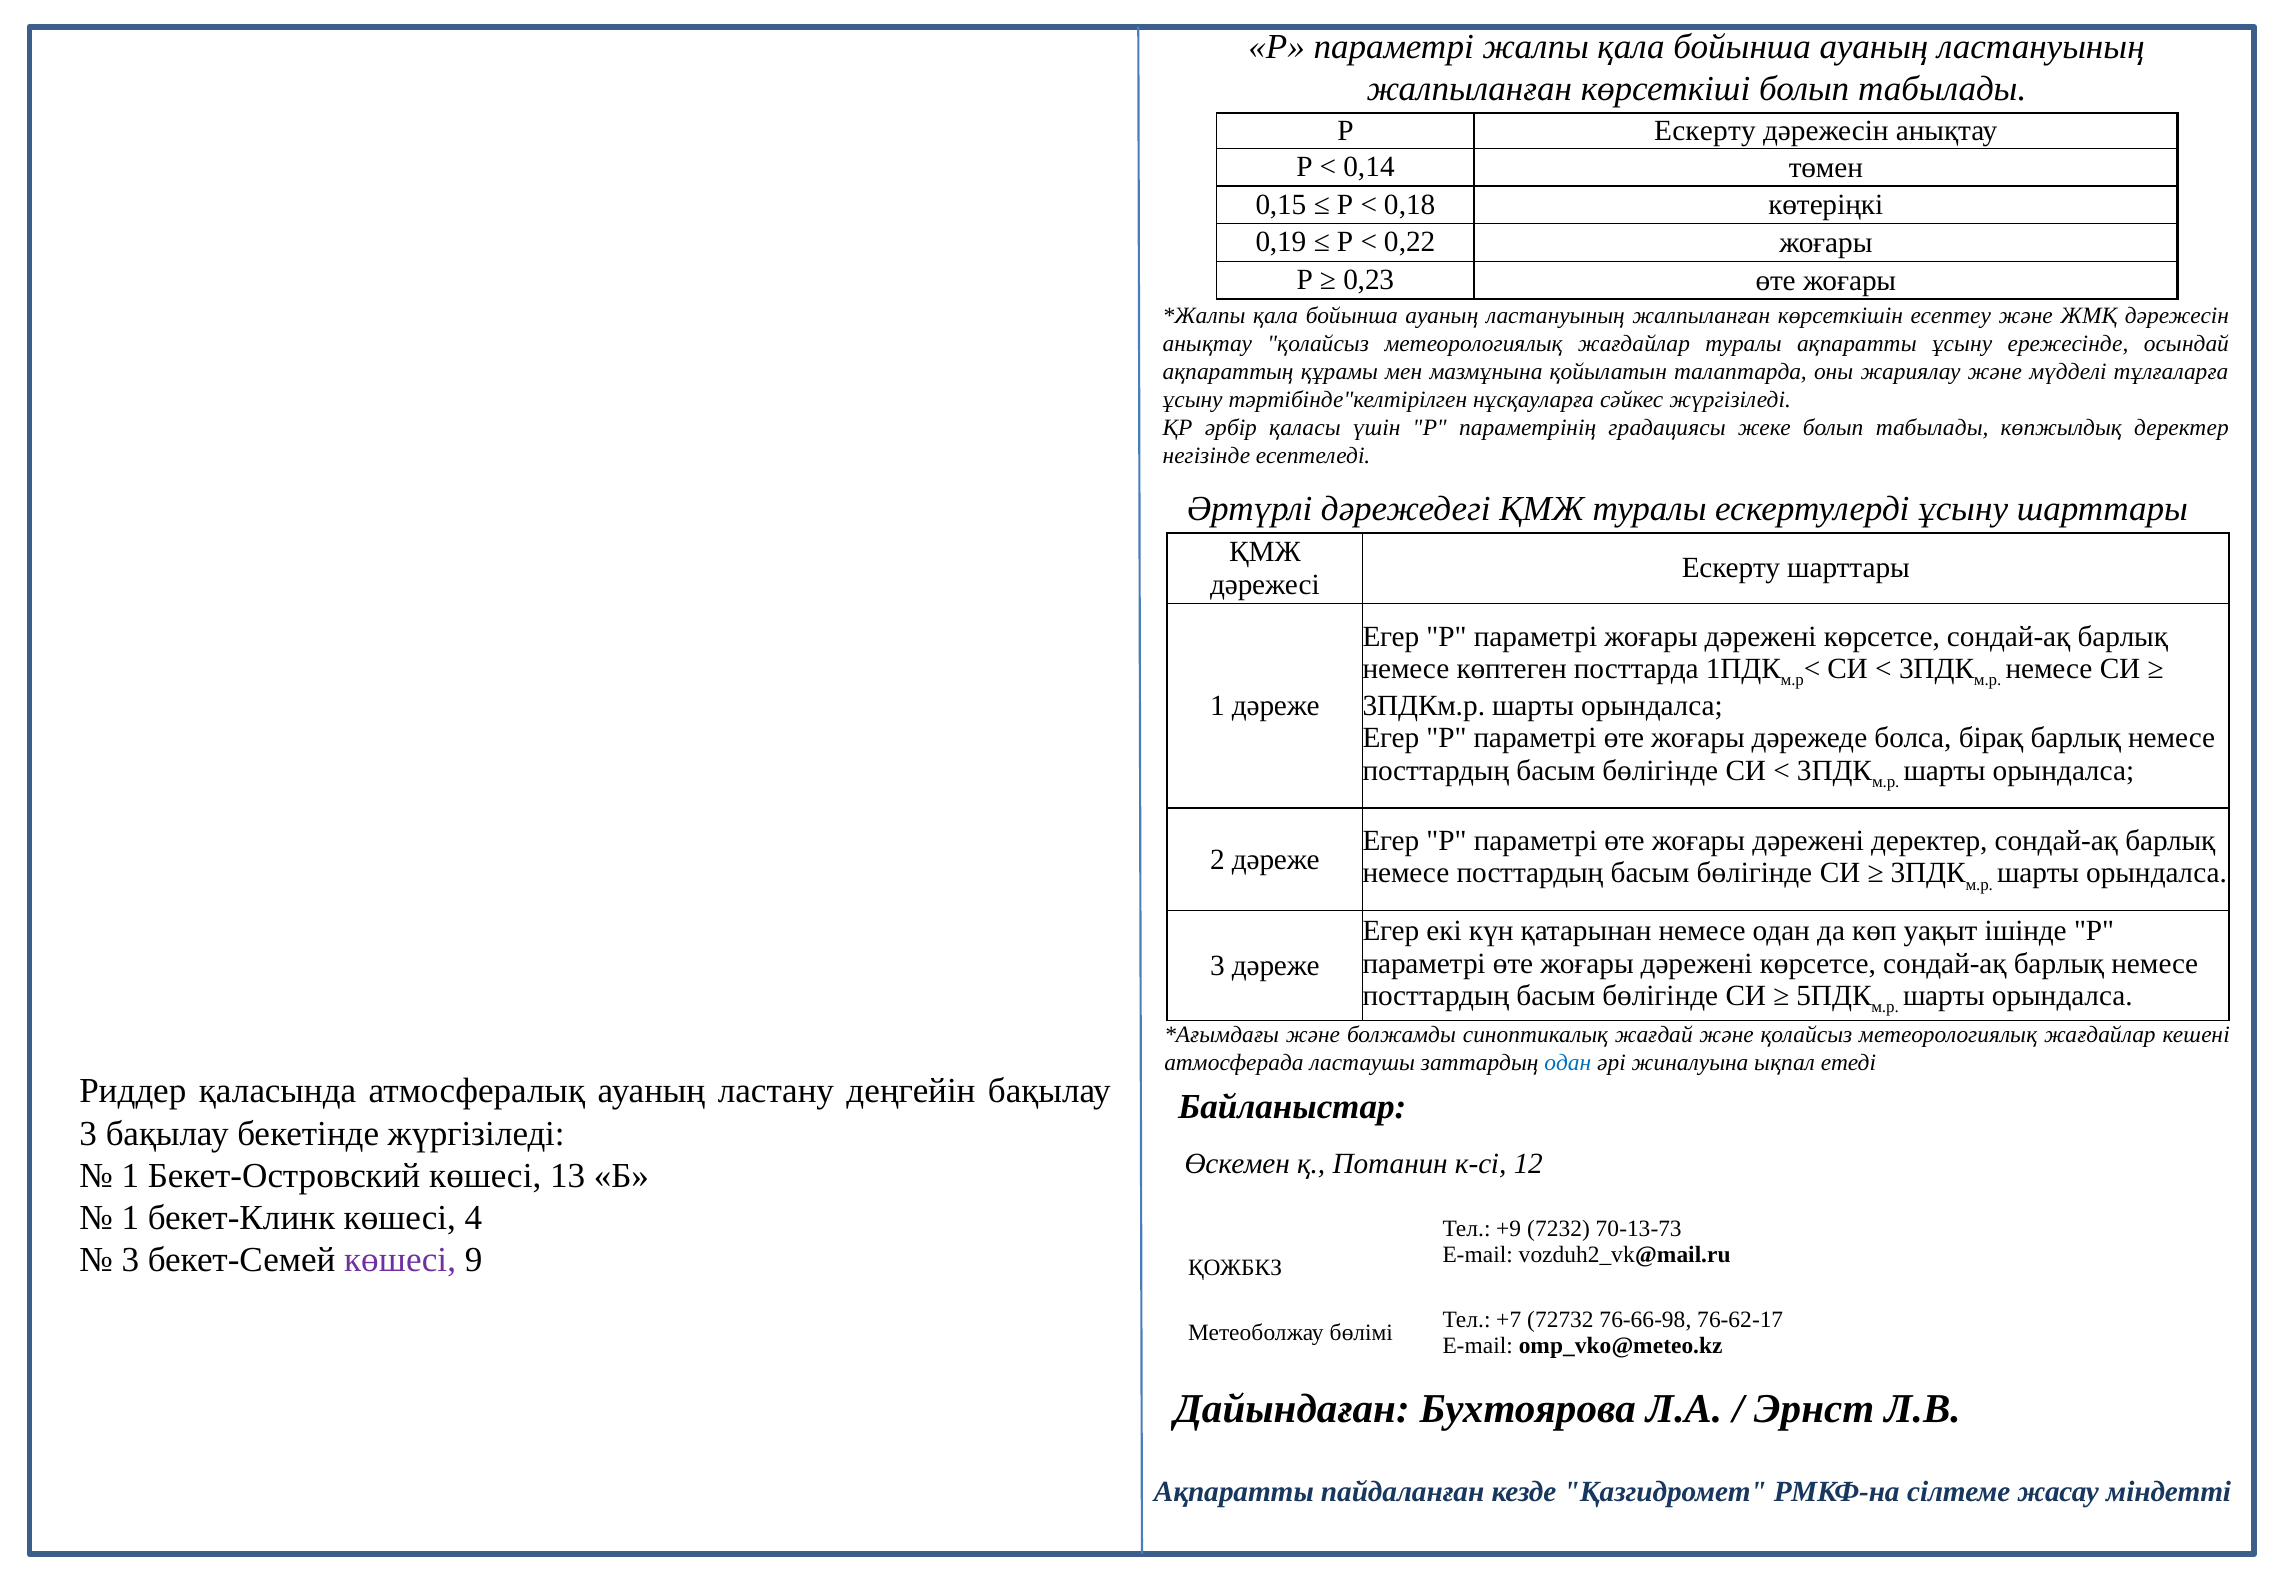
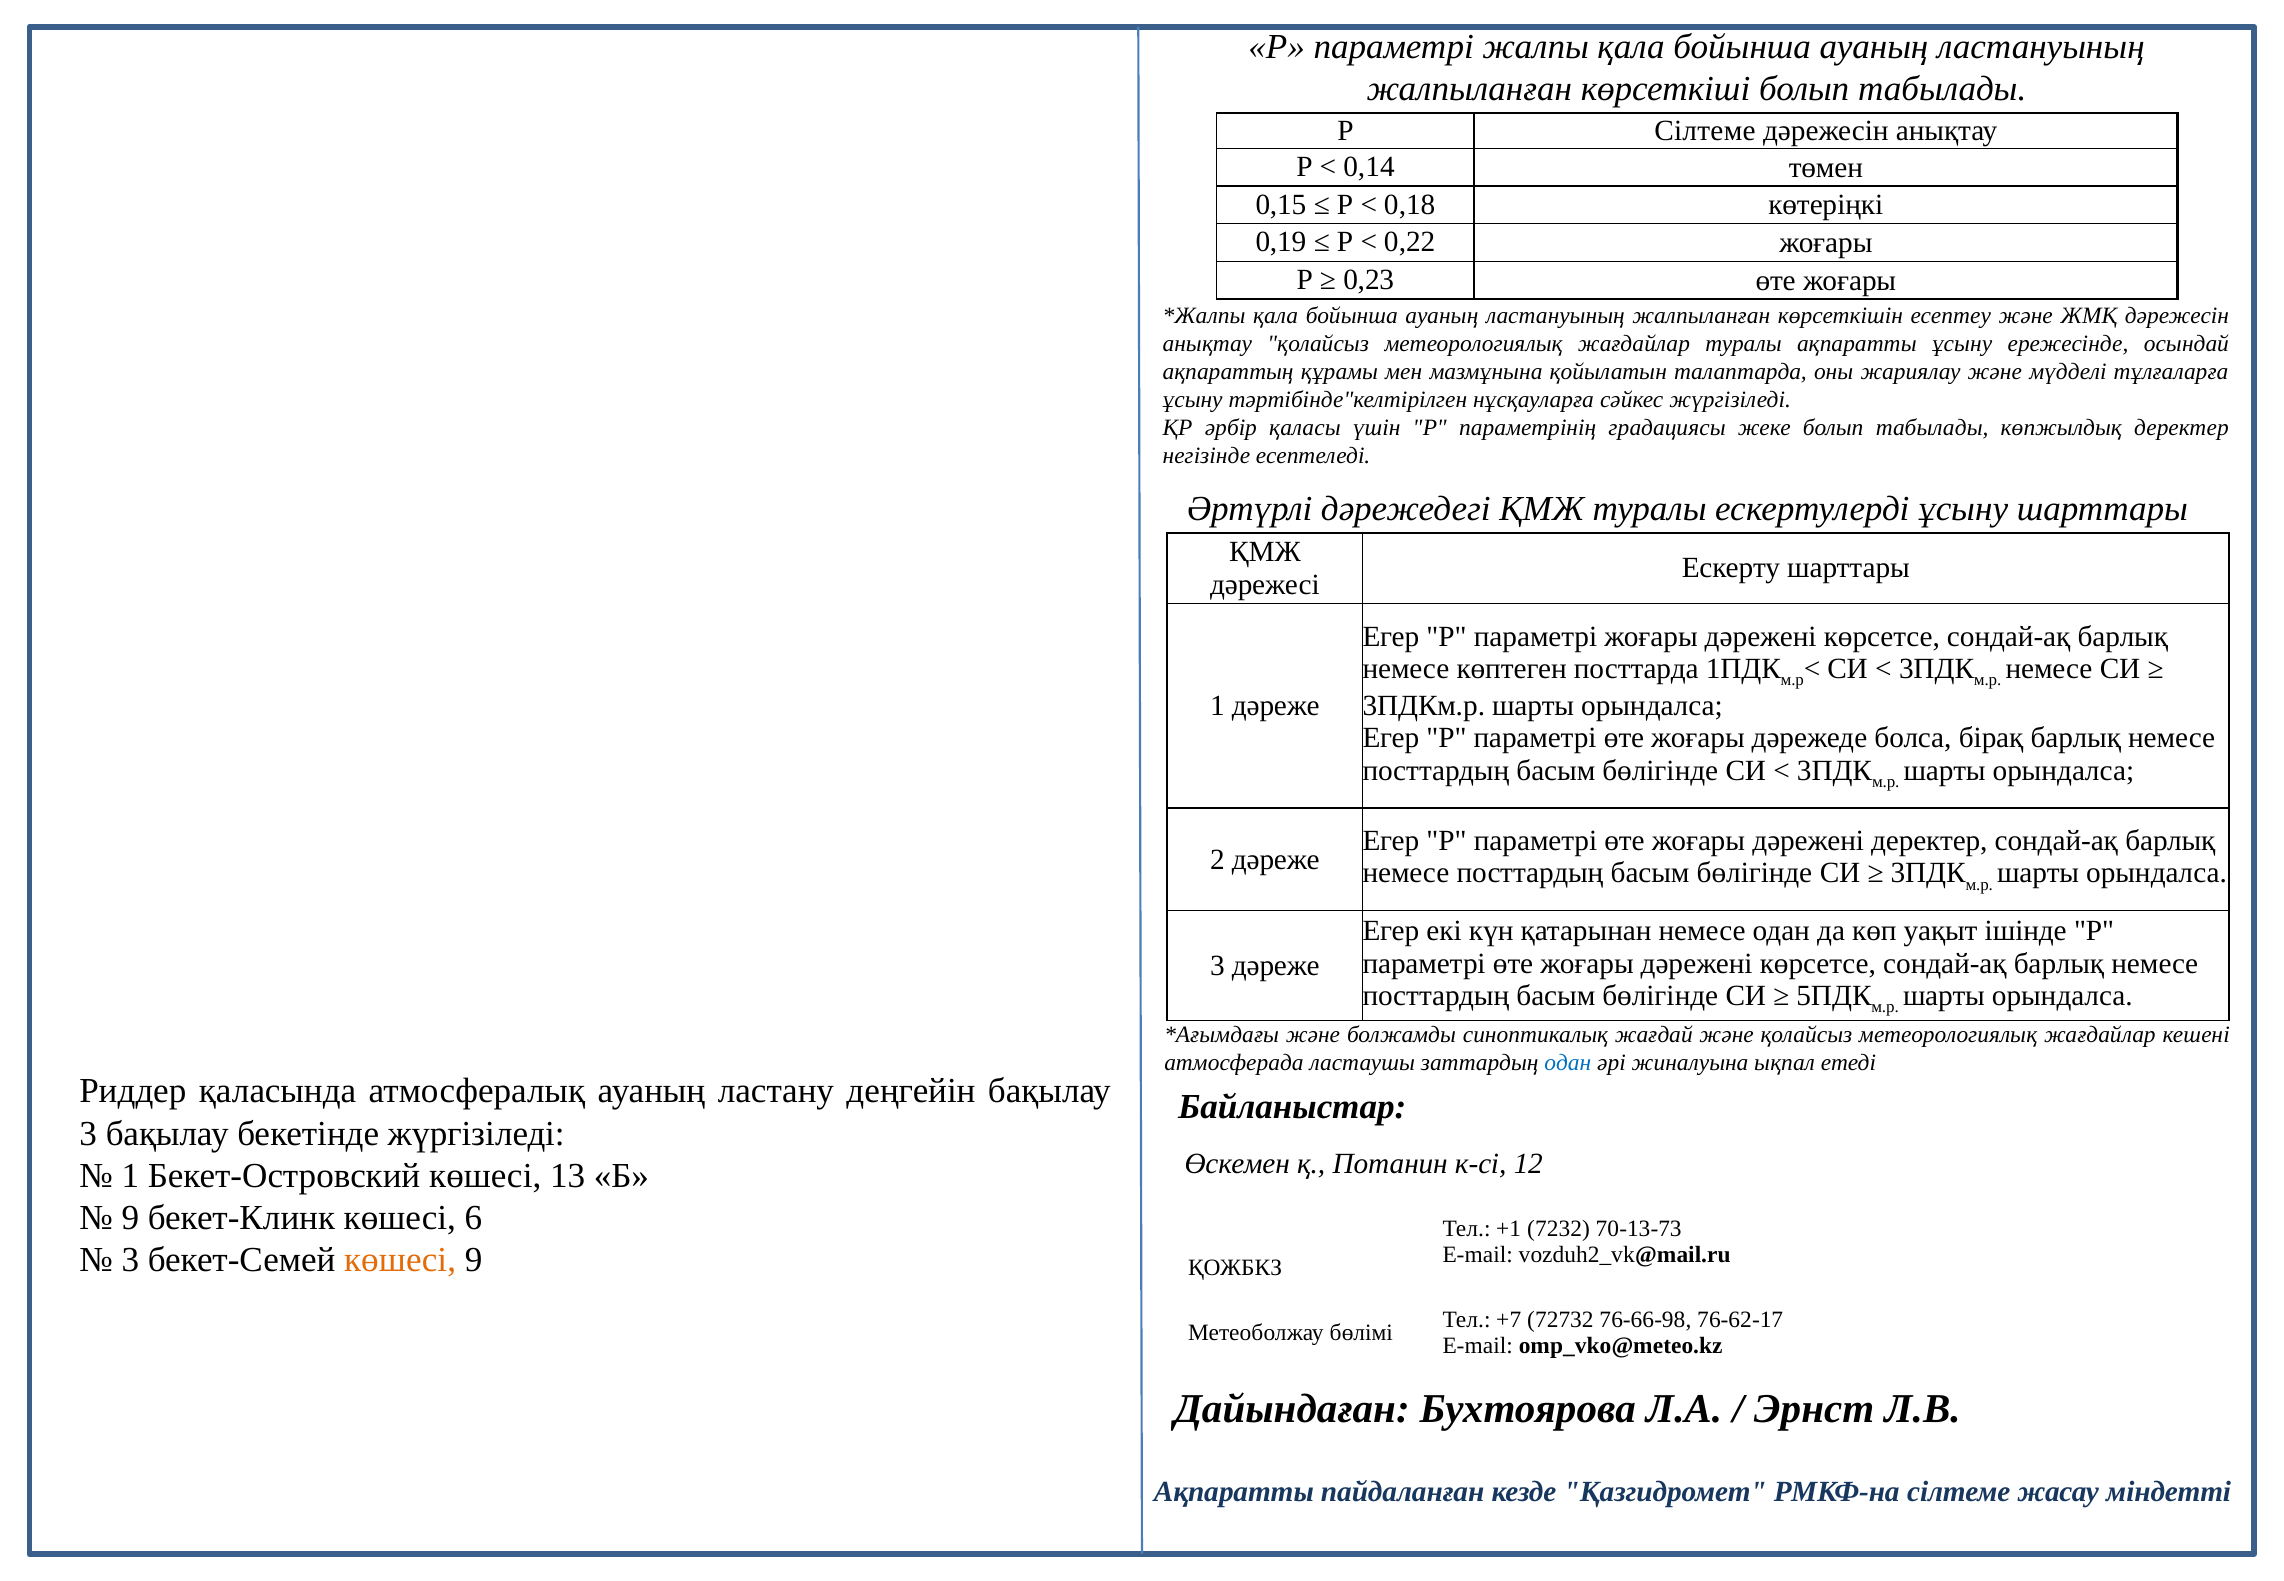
Р Ескерту: Ескерту -> Сілтеме
1 at (130, 1218): 1 -> 9
4: 4 -> 6
+9: +9 -> +1
көшесі at (400, 1260) colour: purple -> orange
